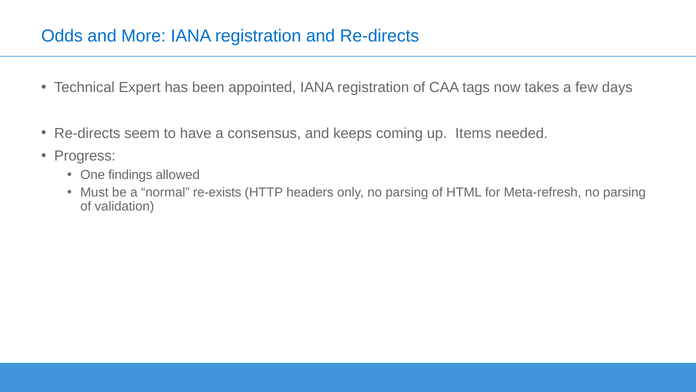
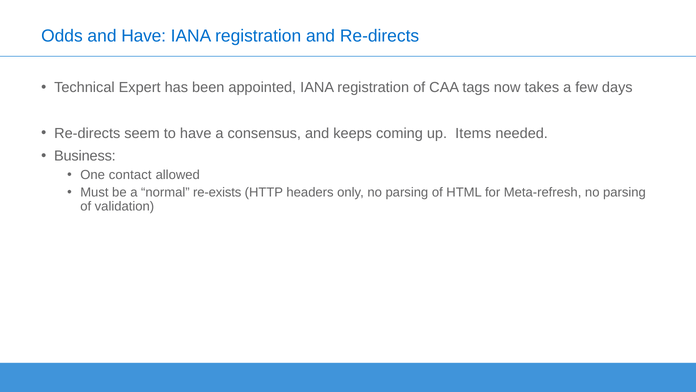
and More: More -> Have
Progress: Progress -> Business
findings: findings -> contact
